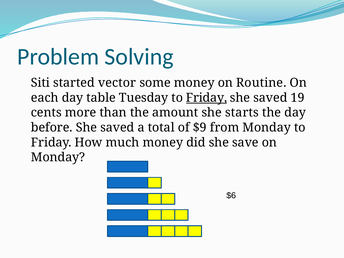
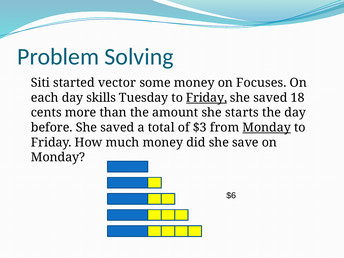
Routine: Routine -> Focuses
table: table -> skills
19: 19 -> 18
$9: $9 -> $3
Monday at (267, 128) underline: none -> present
